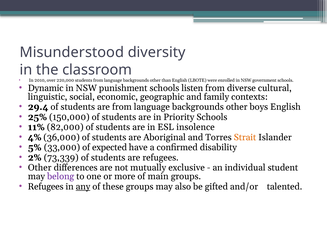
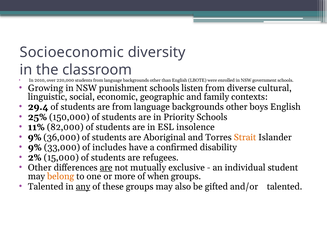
Misunderstood: Misunderstood -> Socioeconomic
Dynamic: Dynamic -> Growing
4% at (35, 137): 4% -> 9%
5% at (35, 147): 5% -> 9%
expected: expected -> includes
73,339: 73,339 -> 15,000
are at (106, 167) underline: none -> present
belong colour: purple -> orange
main: main -> when
Refugees at (46, 186): Refugees -> Talented
